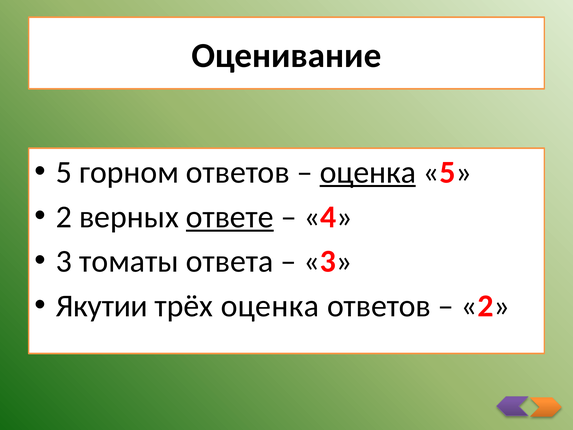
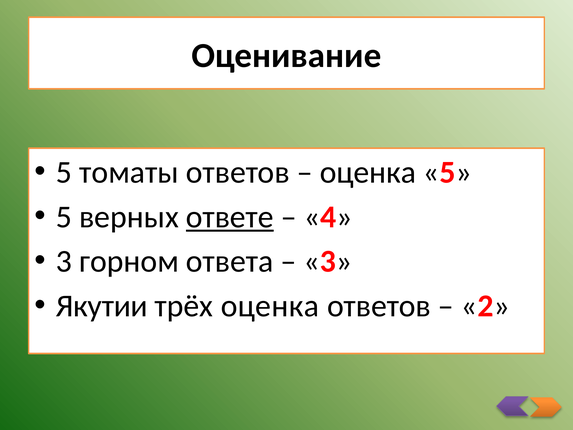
горном: горном -> томаты
оценка at (368, 172) underline: present -> none
2 at (64, 217): 2 -> 5
томаты: томаты -> горном
